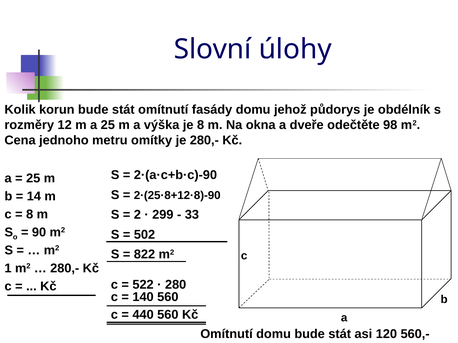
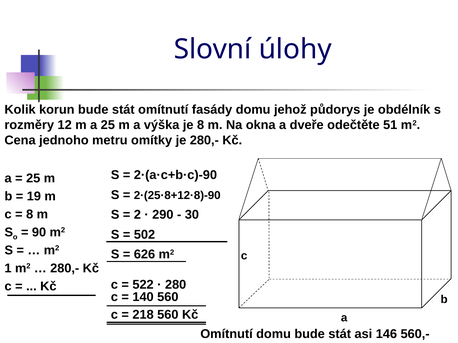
98: 98 -> 51
14: 14 -> 19
299: 299 -> 290
33: 33 -> 30
822: 822 -> 626
440: 440 -> 218
120: 120 -> 146
